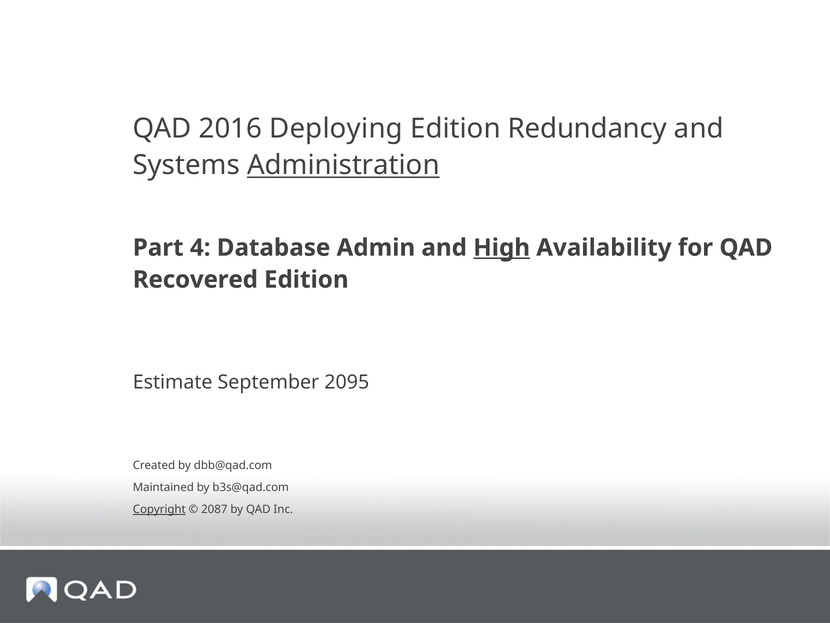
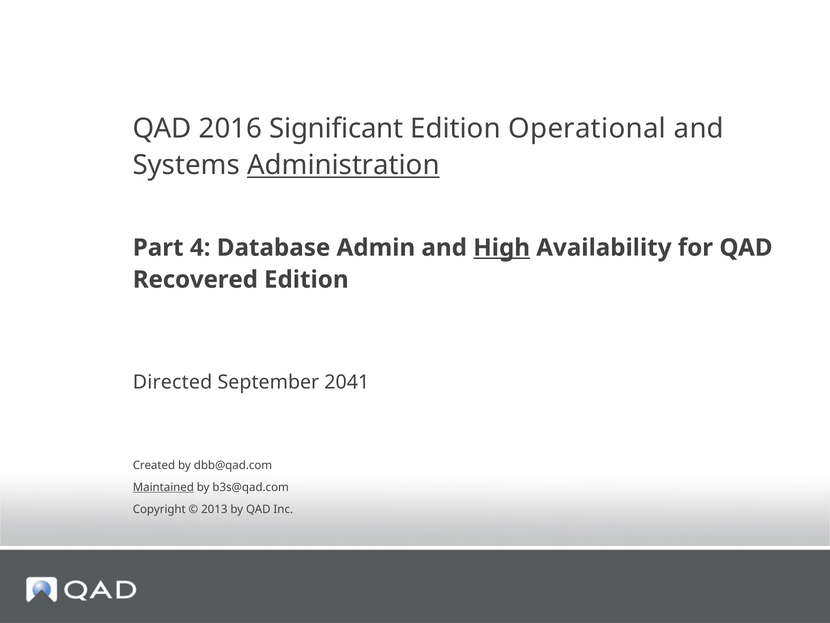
Deploying: Deploying -> Significant
Redundancy: Redundancy -> Operational
Estimate: Estimate -> Directed
2095: 2095 -> 2041
Maintained underline: none -> present
Copyright underline: present -> none
2087: 2087 -> 2013
